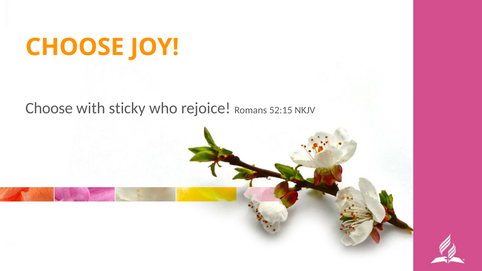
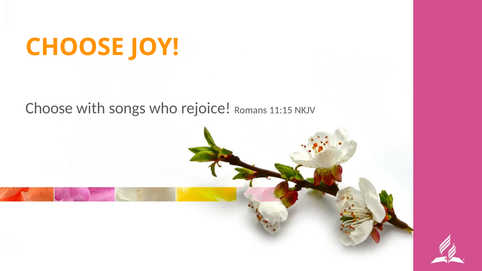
sticky: sticky -> songs
52:15: 52:15 -> 11:15
